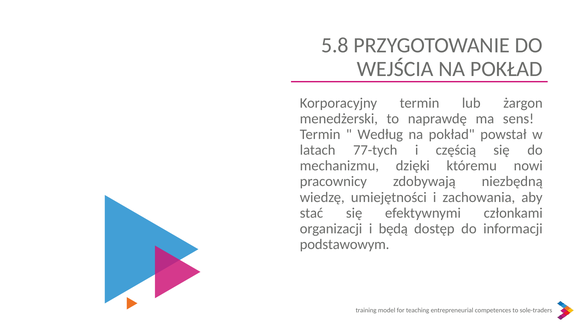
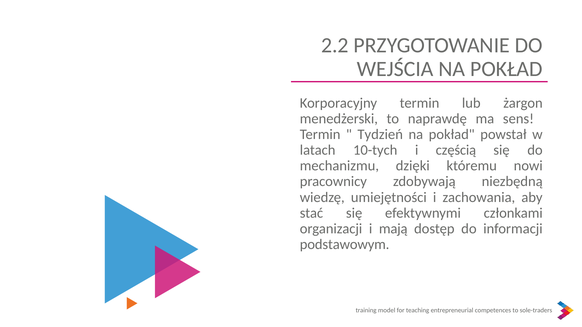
5.8: 5.8 -> 2.2
Według: Według -> Tydzień
77-tych: 77-tych -> 10-tych
będą: będą -> mają
